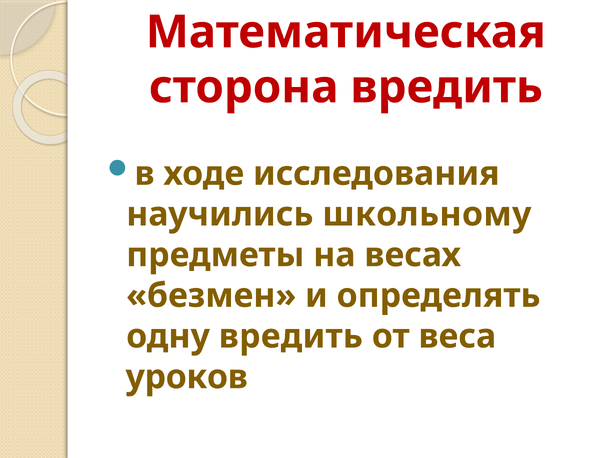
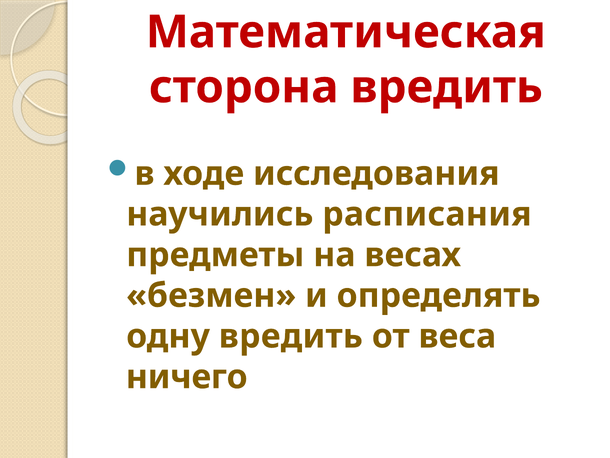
школьному: школьному -> расписания
уроков: уроков -> ничего
